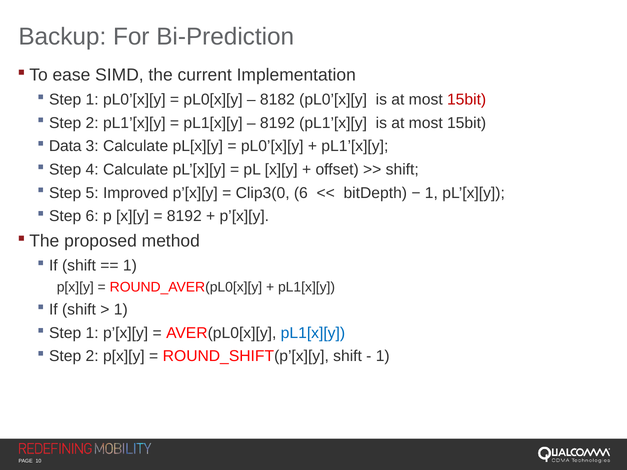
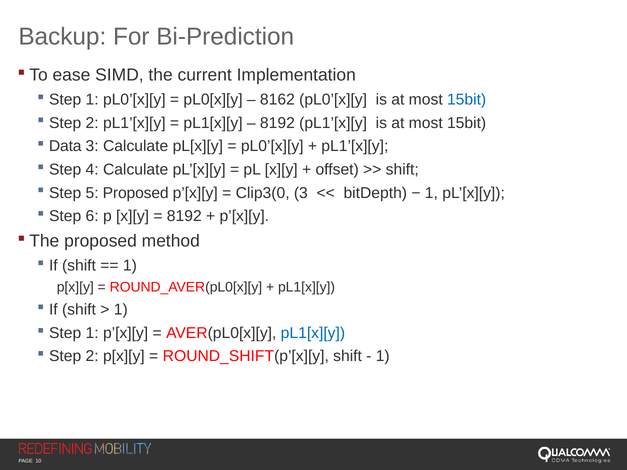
8182: 8182 -> 8162
15bit at (467, 100) colour: red -> blue
5 Improved: Improved -> Proposed
Clip3(0 6: 6 -> 3
